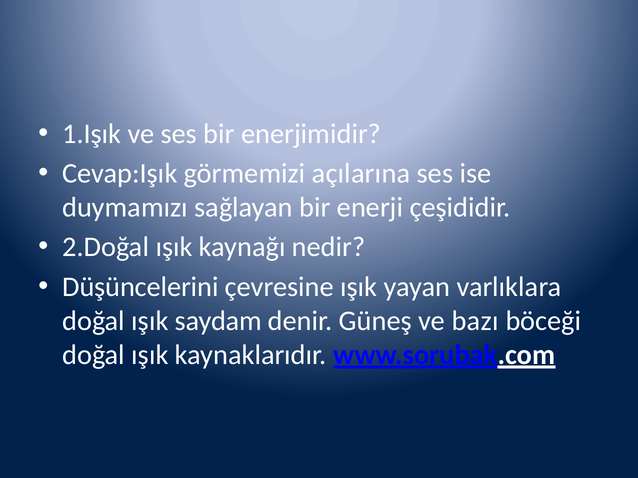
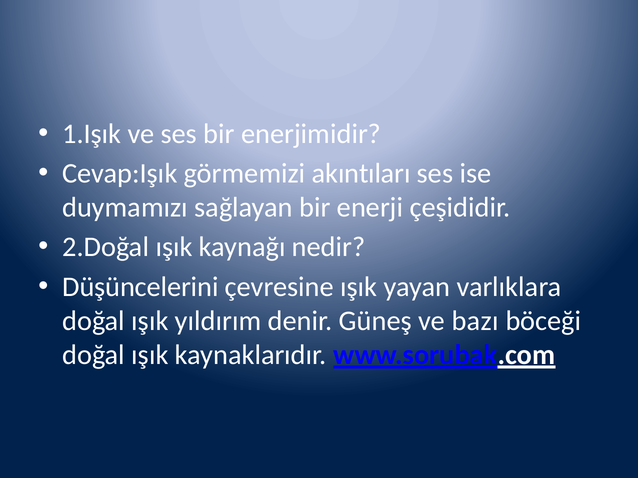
açılarına: açılarına -> akıntıları
saydam: saydam -> yıldırım
